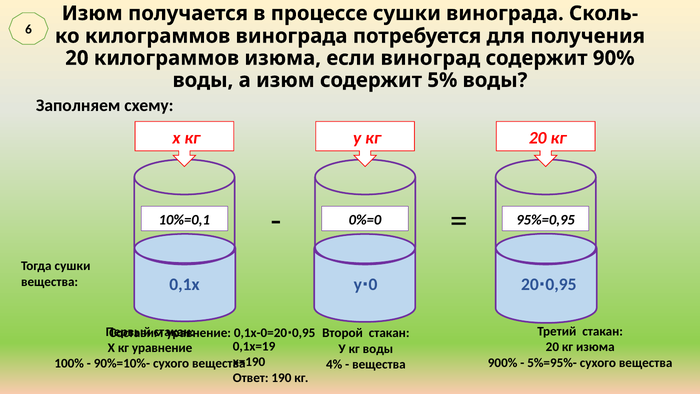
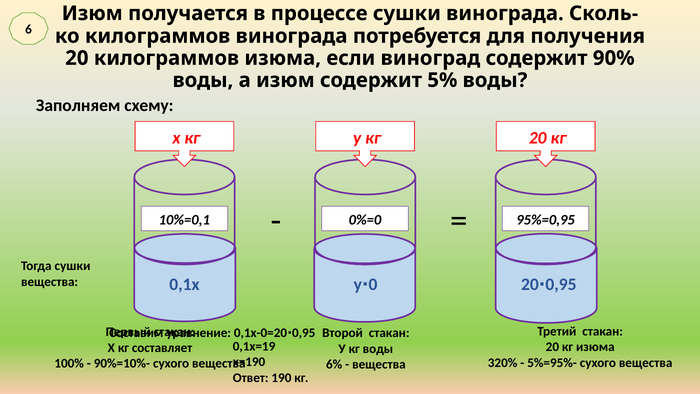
кг уравнение: уравнение -> составляет
900%: 900% -> 320%
4%: 4% -> 6%
